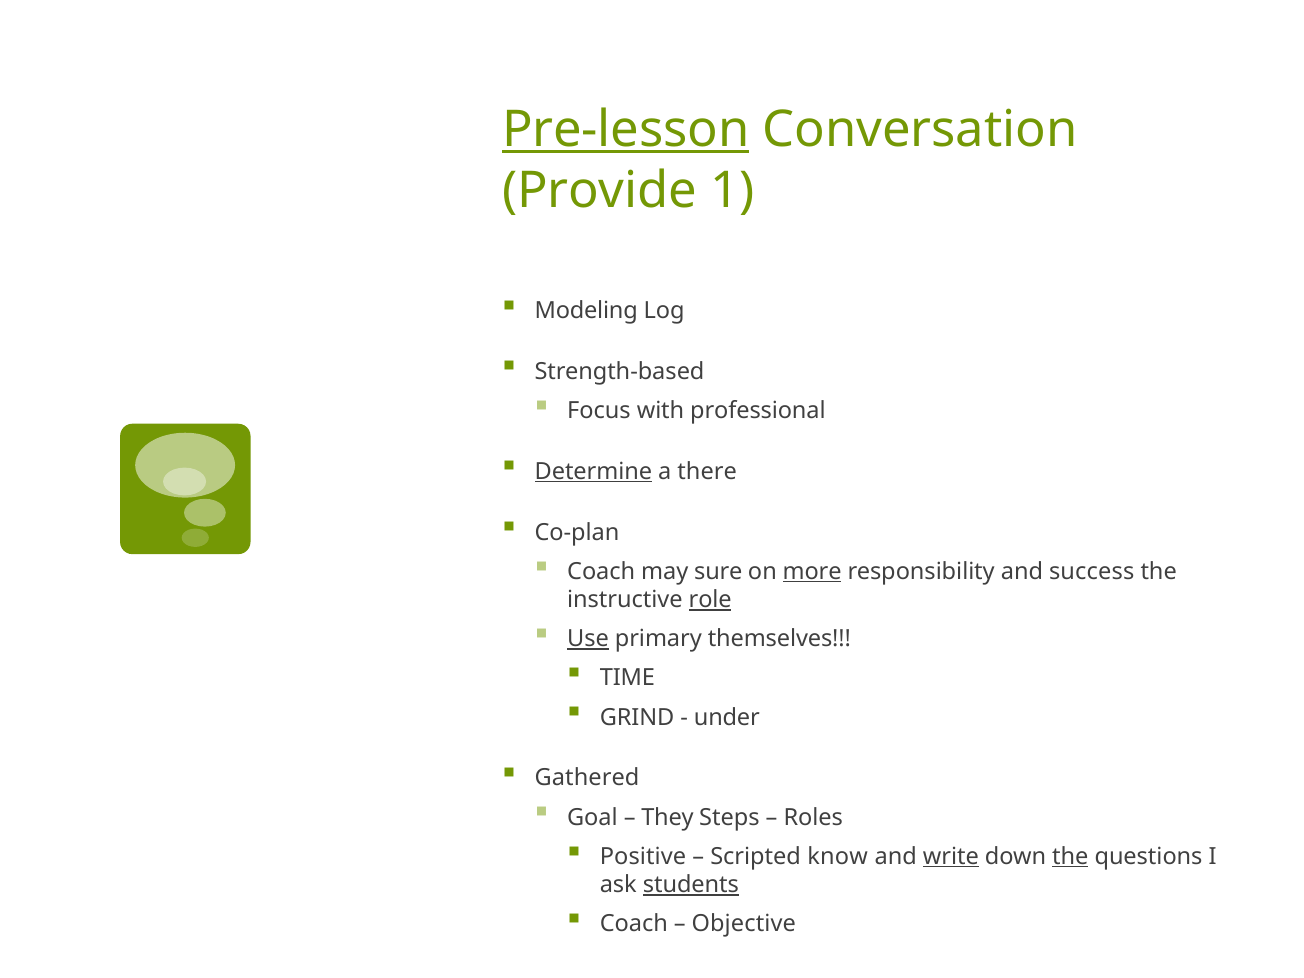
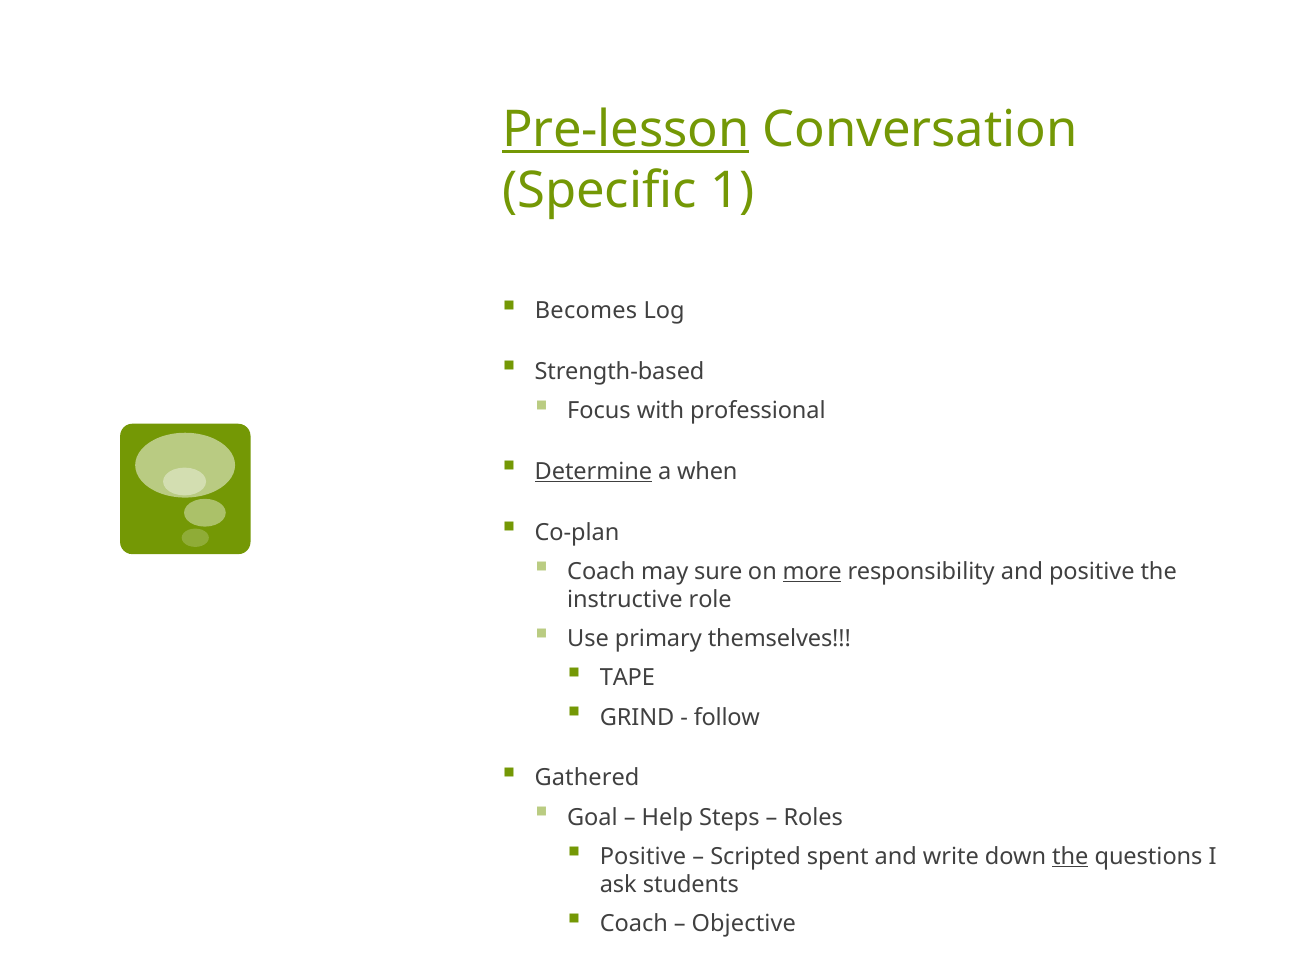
Provide: Provide -> Specific
Modeling: Modeling -> Becomes
there: there -> when
and success: success -> positive
role underline: present -> none
Use underline: present -> none
TIME: TIME -> TAPE
under: under -> follow
They: They -> Help
know: know -> spent
write underline: present -> none
students underline: present -> none
